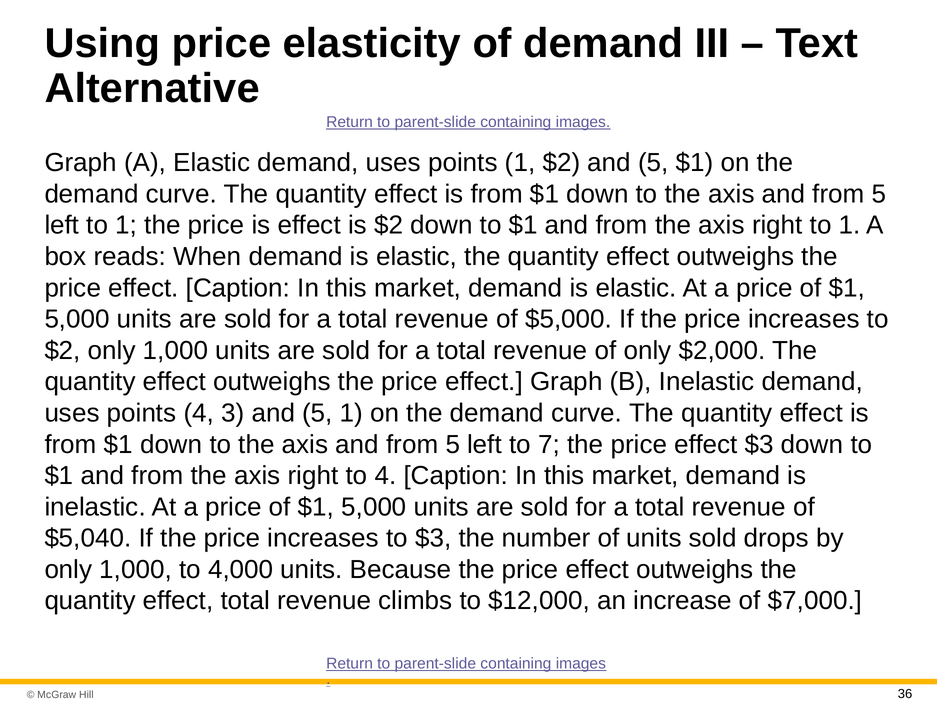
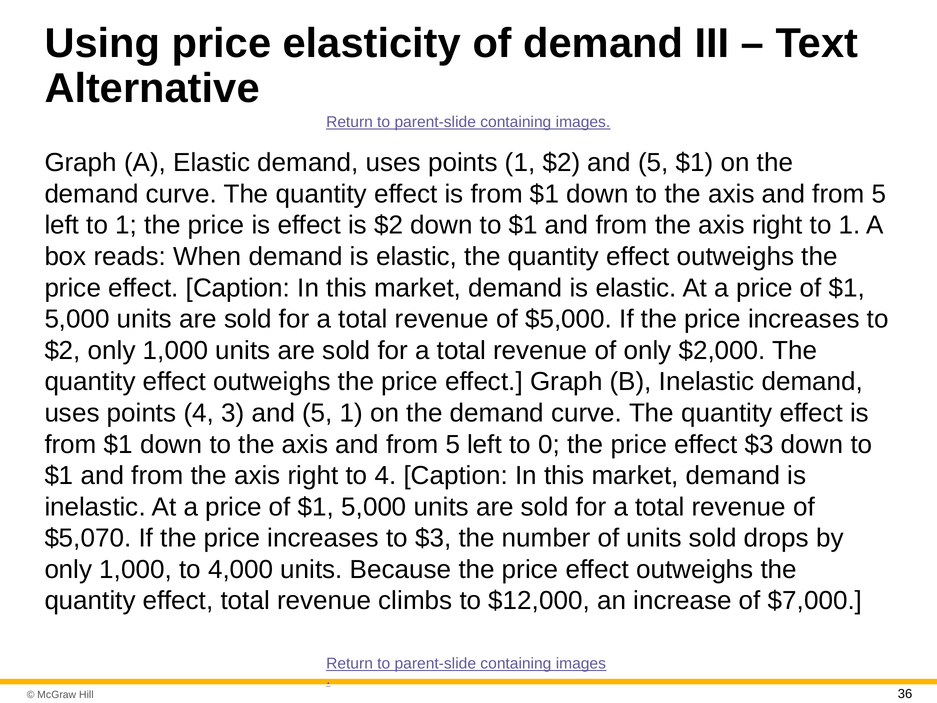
7: 7 -> 0
$5,040: $5,040 -> $5,070
